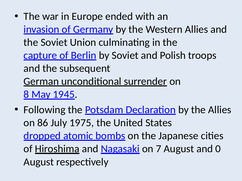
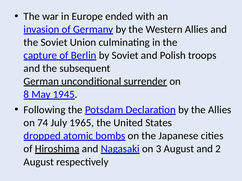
86: 86 -> 74
1975: 1975 -> 1965
7: 7 -> 3
0: 0 -> 2
